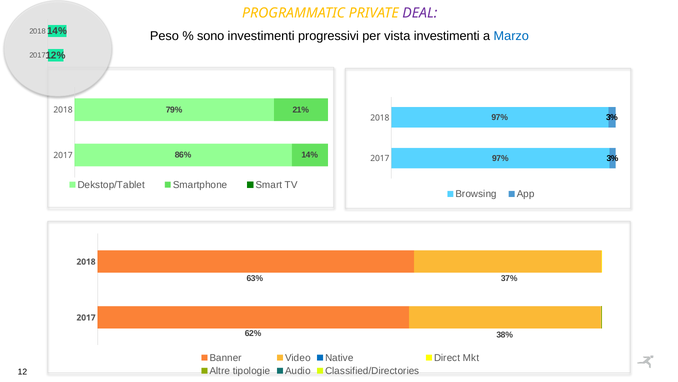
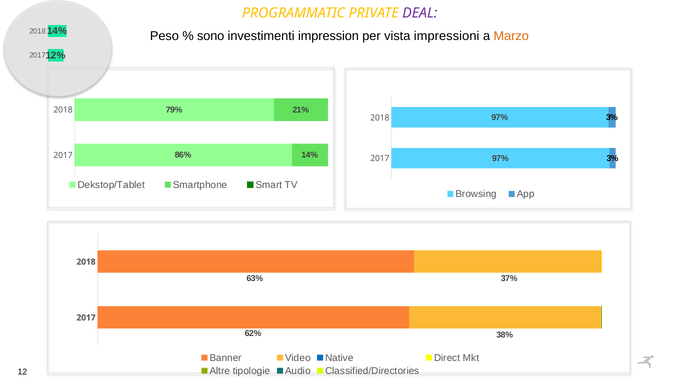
progressivi: progressivi -> impression
vista investimenti: investimenti -> impressioni
Marzo colour: blue -> orange
